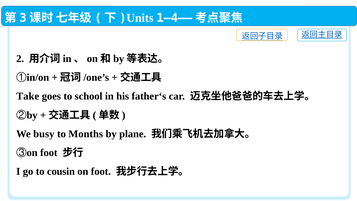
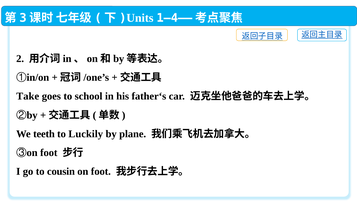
busy: busy -> teeth
Months: Months -> Luckily
